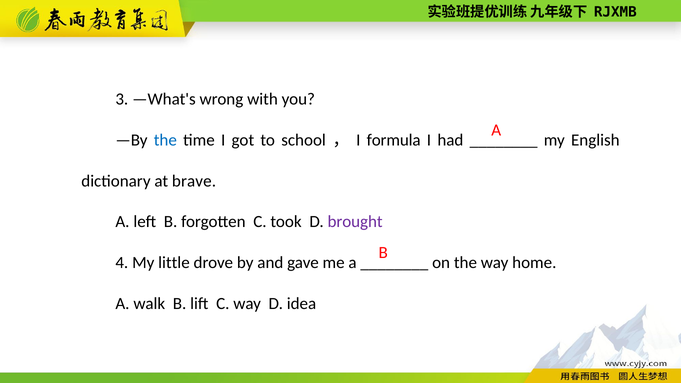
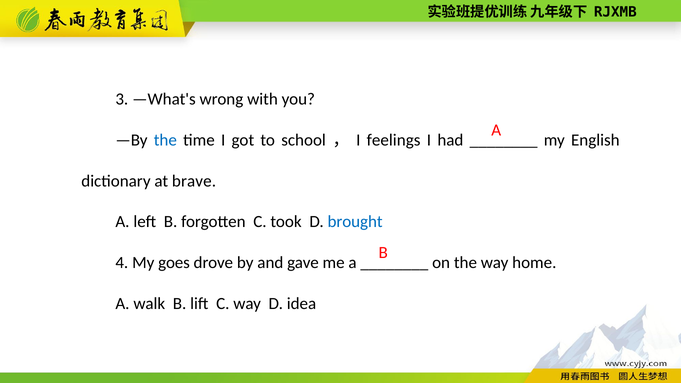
formula: formula -> feelings
brought colour: purple -> blue
little: little -> goes
